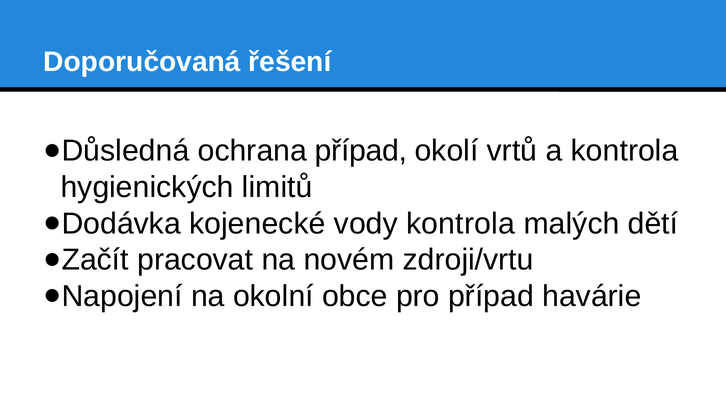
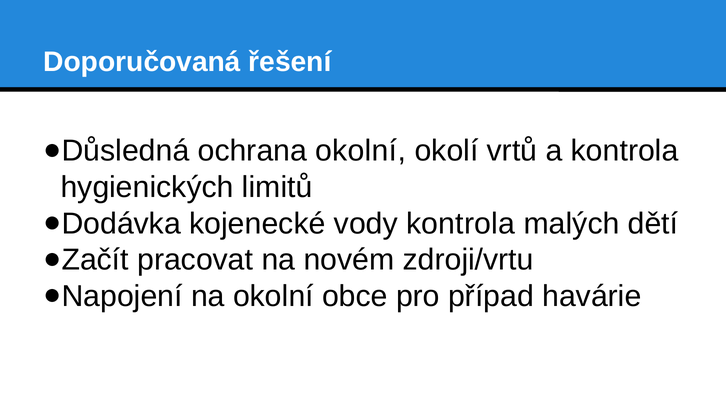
ochrana případ: případ -> okolní
